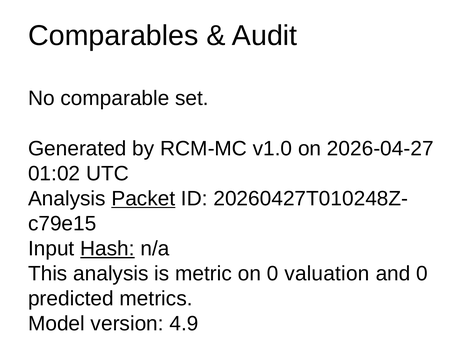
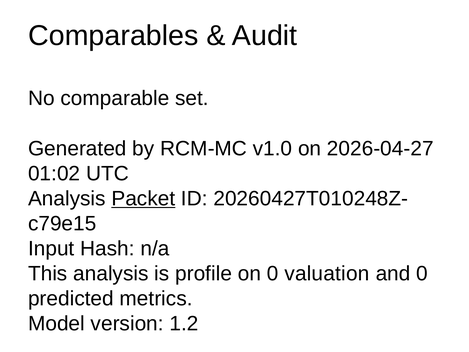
Hash underline: present -> none
metric: metric -> profile
4.9: 4.9 -> 1.2
